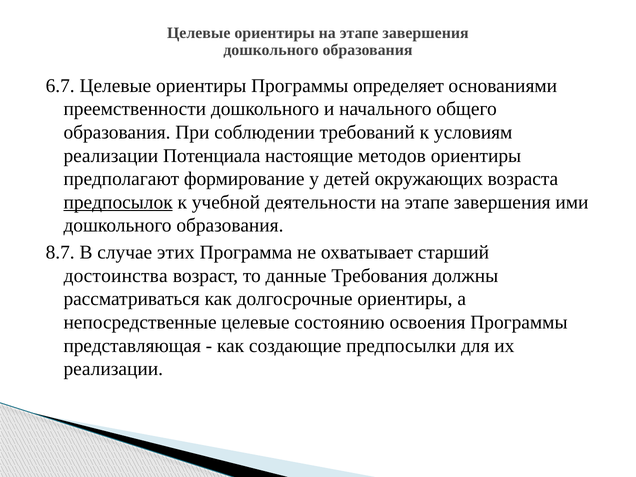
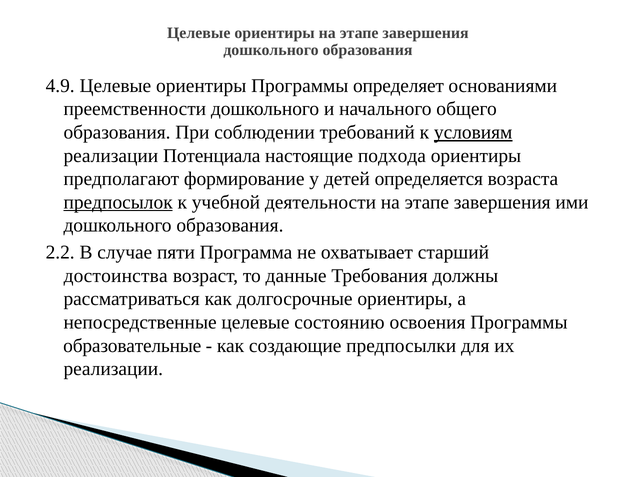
6.7: 6.7 -> 4.9
условиям underline: none -> present
методов: методов -> подхода
окружающих: окружающих -> определяется
8.7: 8.7 -> 2.2
этих: этих -> пяти
представляющая: представляющая -> образовательные
